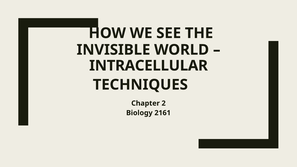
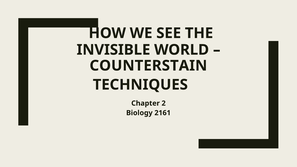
INTRACELLULAR: INTRACELLULAR -> COUNTERSTAIN
